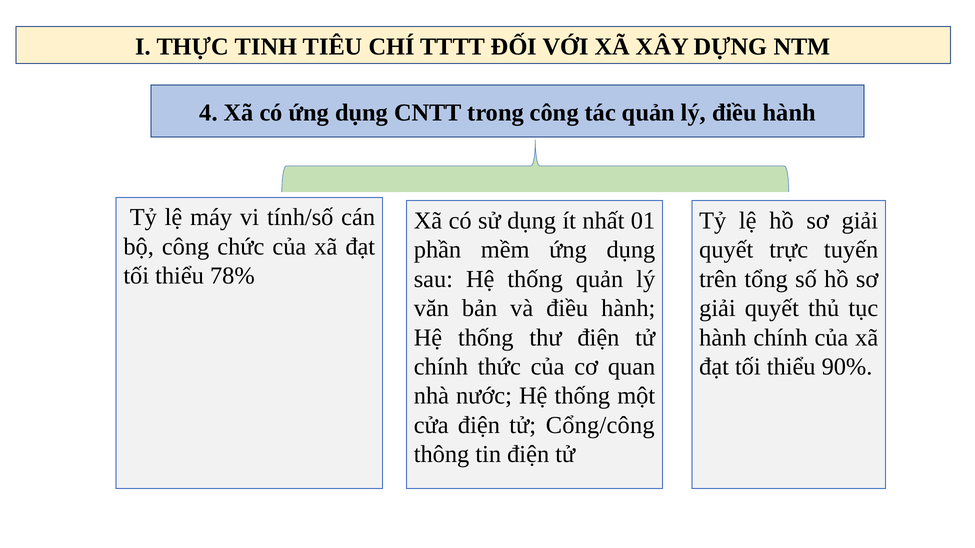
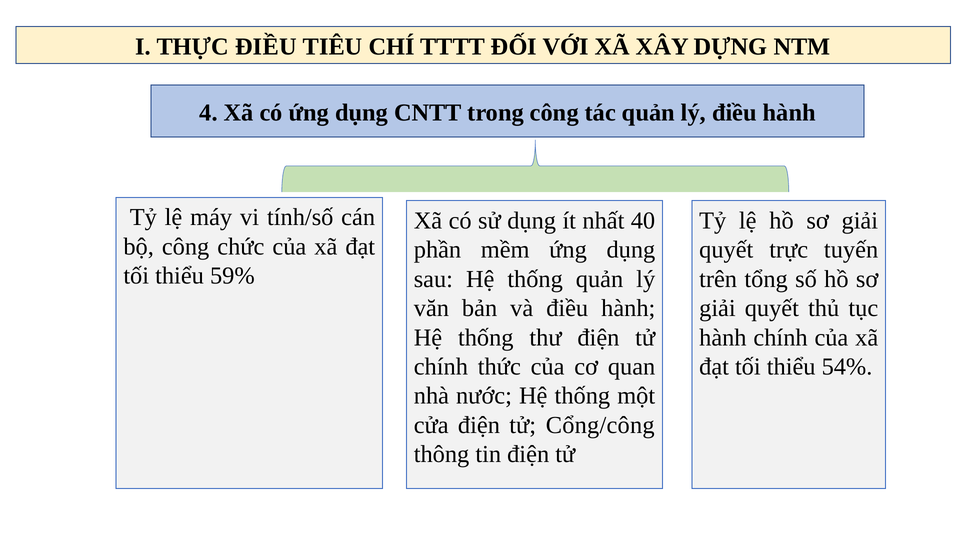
THỰC TINH: TINH -> ĐIỀU
01: 01 -> 40
78%: 78% -> 59%
90%: 90% -> 54%
